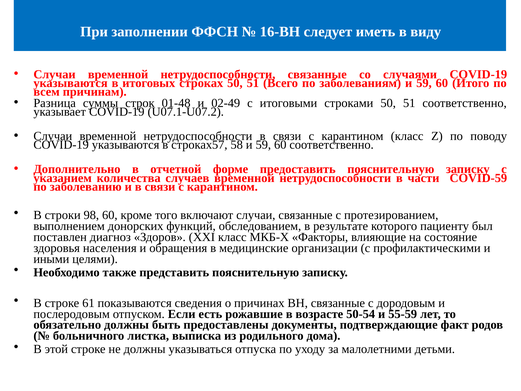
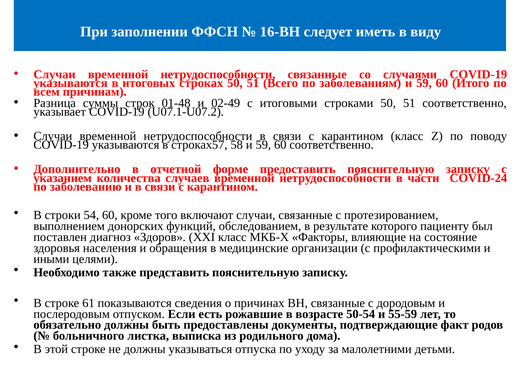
COVID-59: COVID-59 -> COVID-24
98: 98 -> 54
